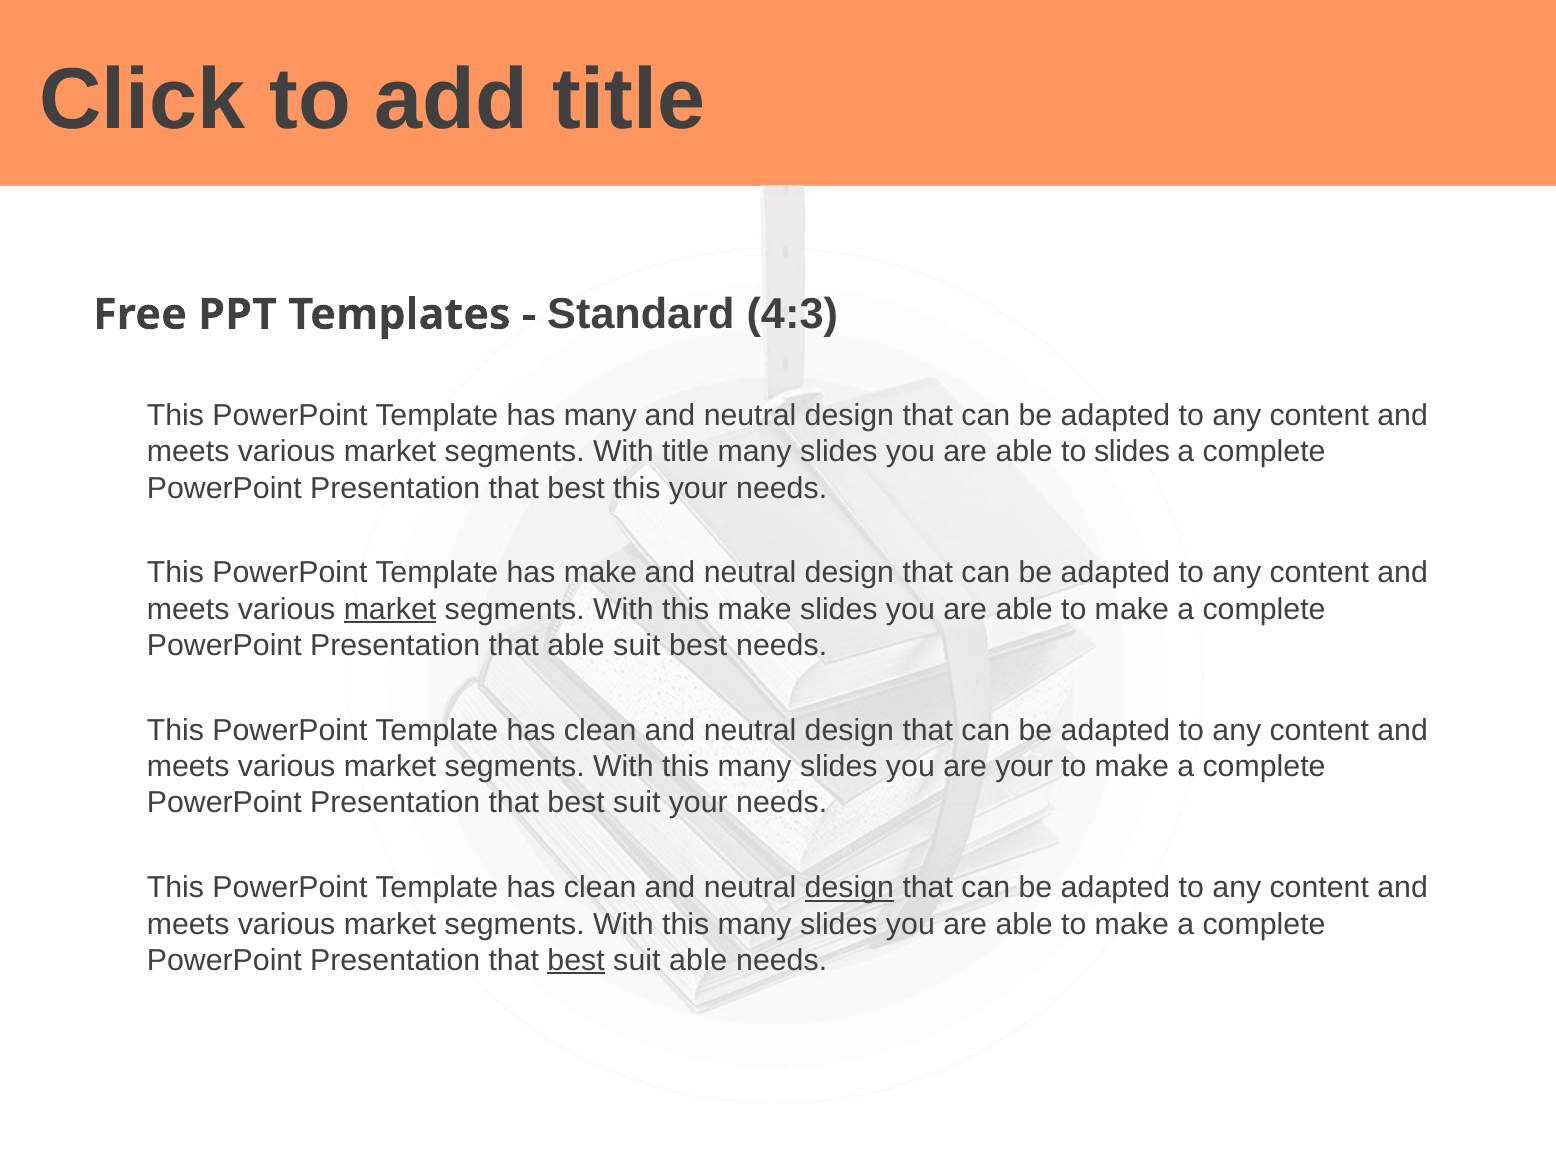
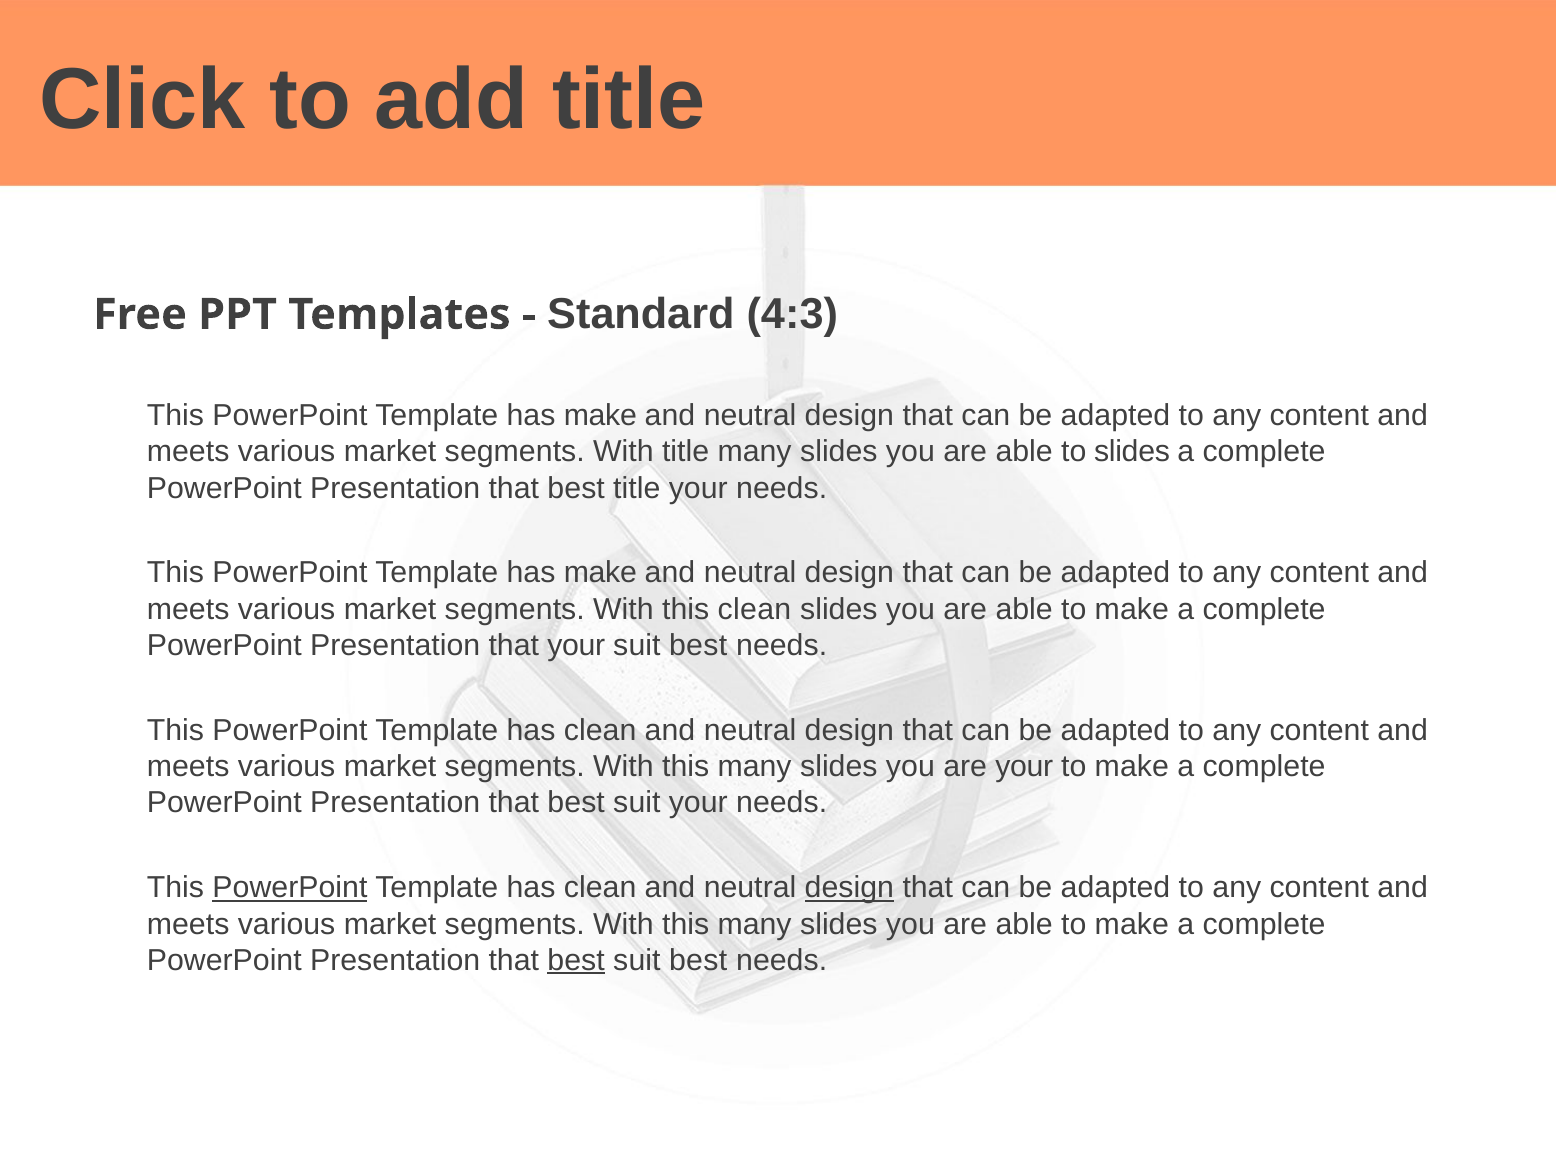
many at (600, 415): many -> make
best this: this -> title
market at (390, 609) underline: present -> none
this make: make -> clean
that able: able -> your
PowerPoint at (290, 888) underline: none -> present
able at (698, 960): able -> best
